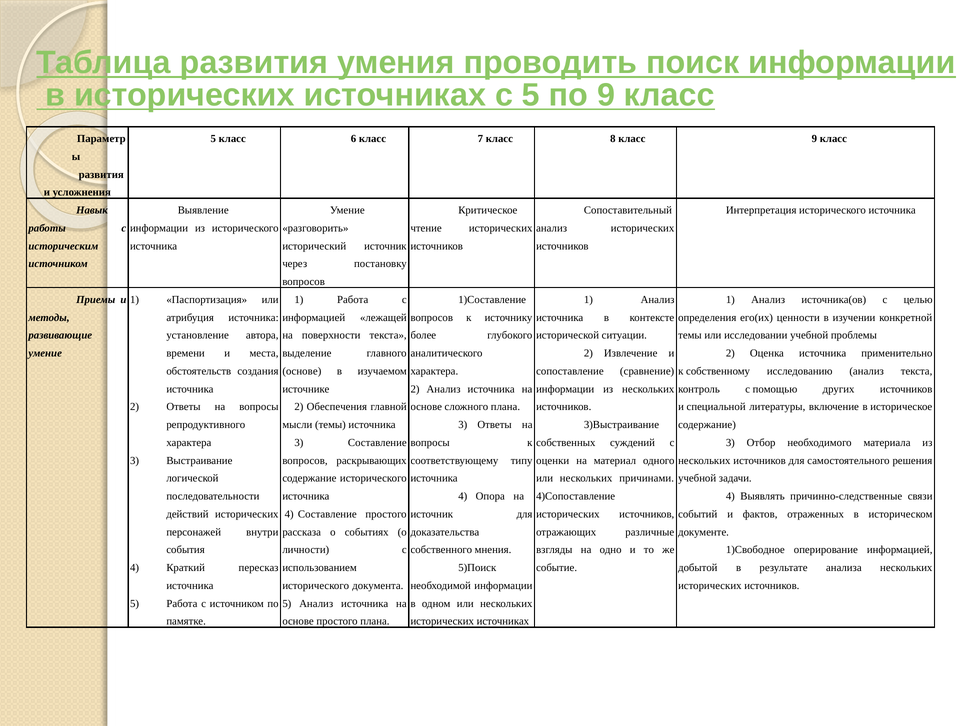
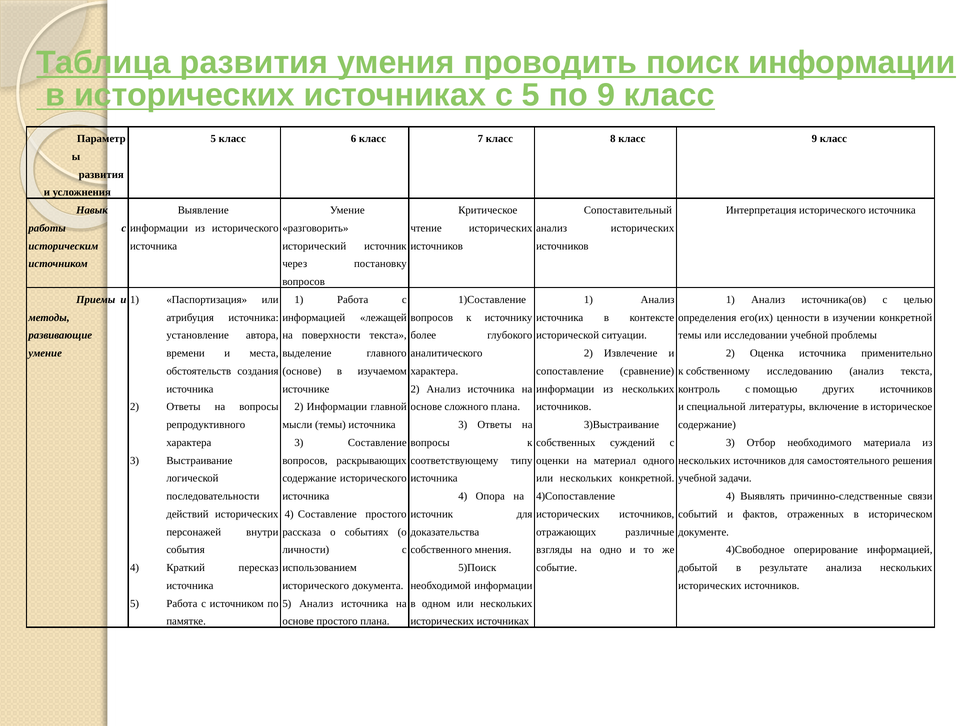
2 Обеспечения: Обеспечения -> Информации
нескольких причинами: причинами -> конкретной
1)Свободное: 1)Свободное -> 4)Свободное
